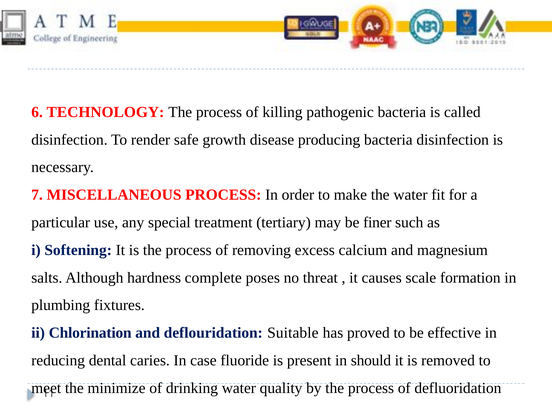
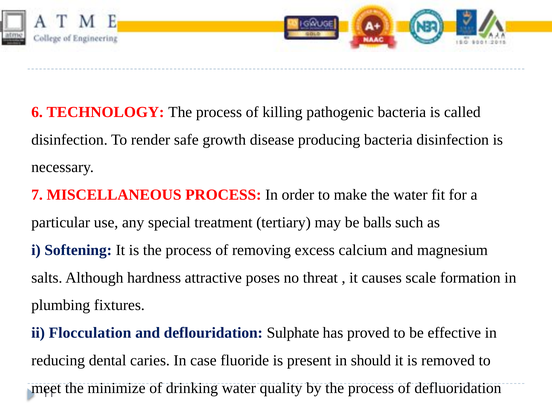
finer: finer -> balls
complete: complete -> attractive
Chlorination: Chlorination -> Flocculation
Suitable: Suitable -> Sulphate
